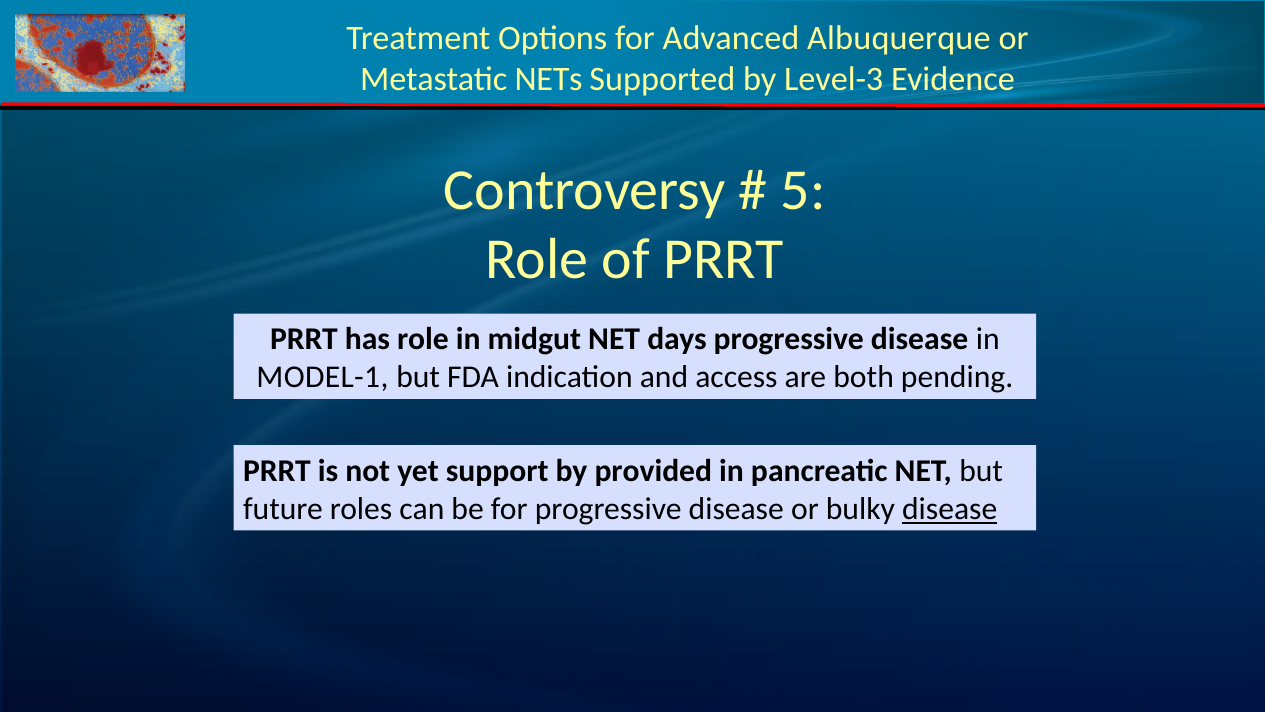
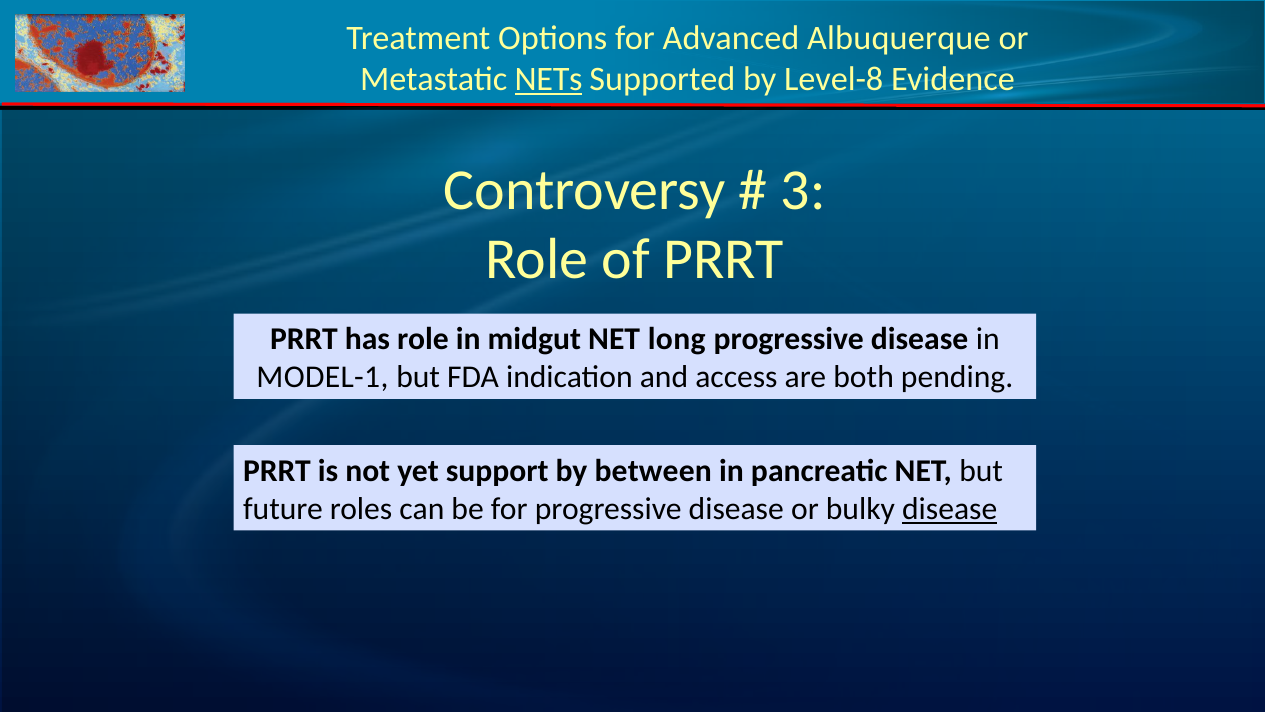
NETs underline: none -> present
Level-3: Level-3 -> Level-8
5: 5 -> 3
days: days -> long
provided: provided -> between
